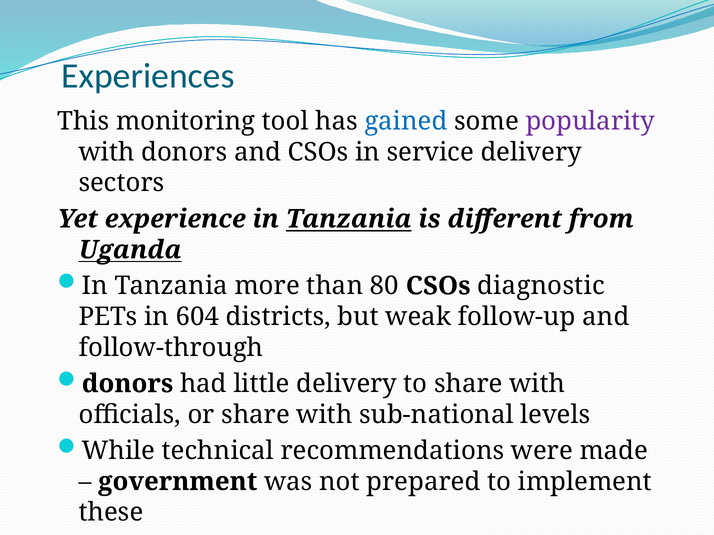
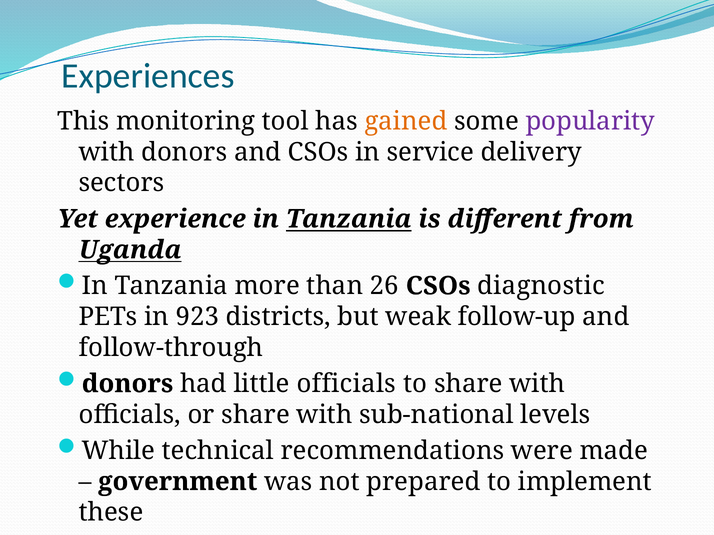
gained colour: blue -> orange
80: 80 -> 26
604: 604 -> 923
little delivery: delivery -> officials
